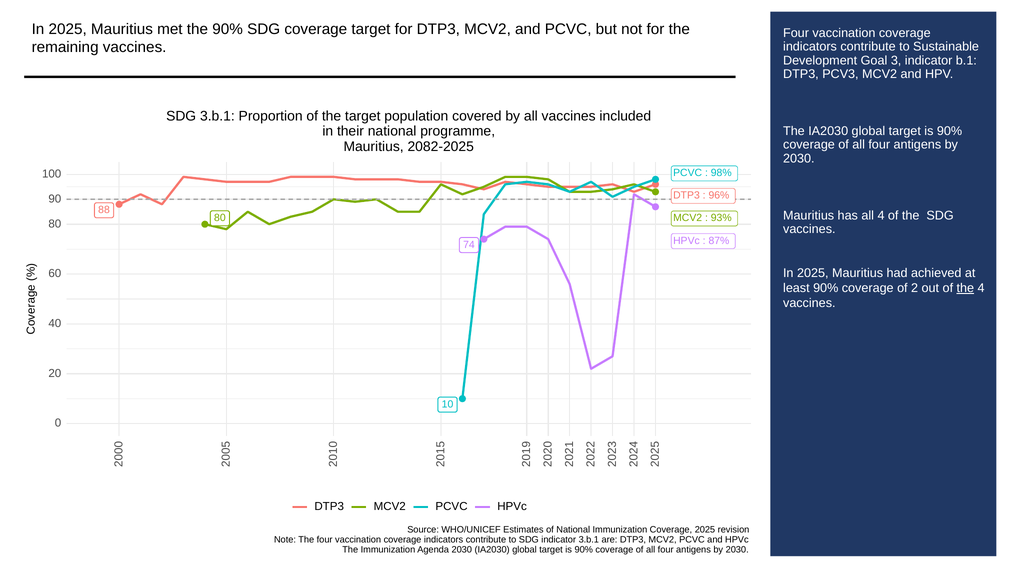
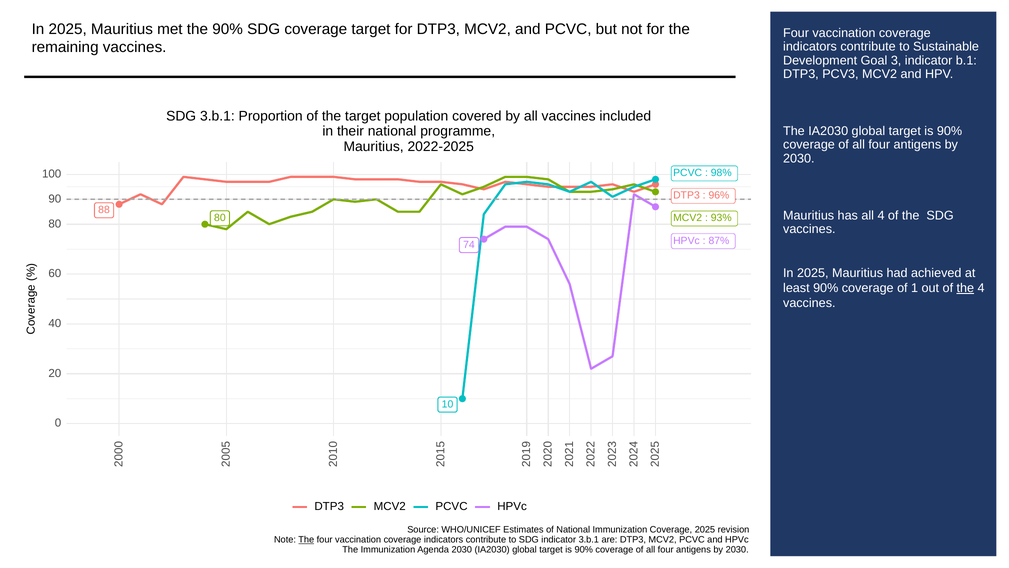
2082-2025: 2082-2025 -> 2022-2025
of 2: 2 -> 1
The at (306, 539) underline: none -> present
